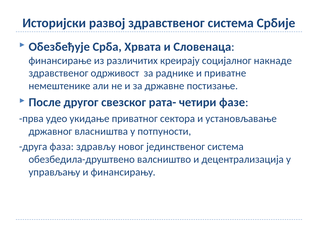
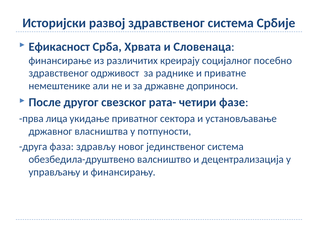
Обезбеђује: Обезбеђује -> Ефикасност
накнаде: накнаде -> посебно
постизање: постизање -> доприноси
удео: удео -> лица
